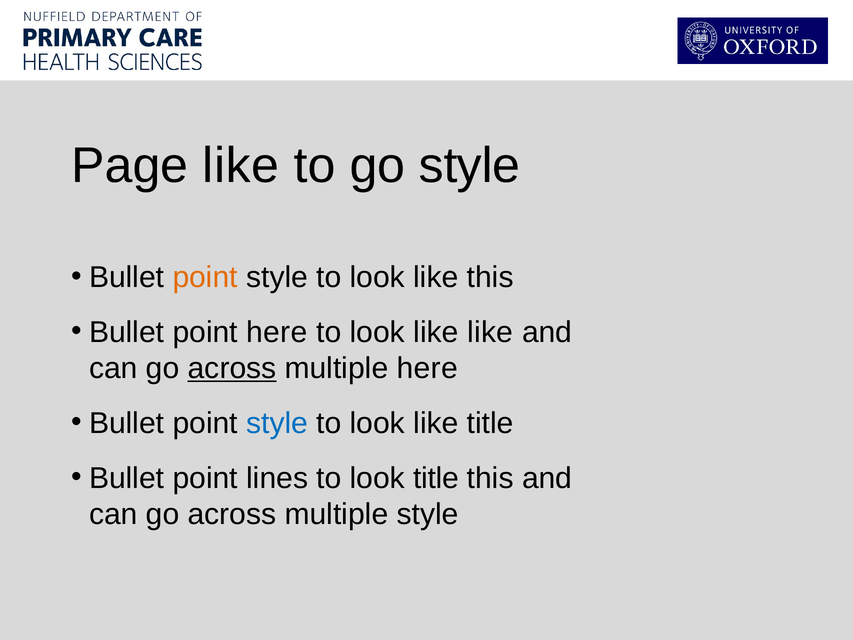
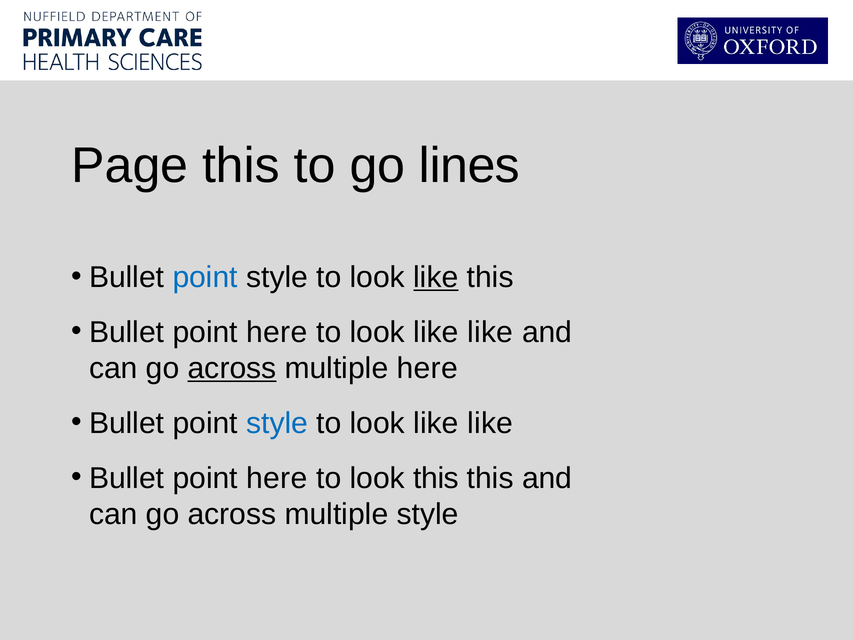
Page like: like -> this
go style: style -> lines
point at (205, 277) colour: orange -> blue
like at (436, 277) underline: none -> present
title at (490, 423): title -> like
lines at (277, 478): lines -> here
look title: title -> this
